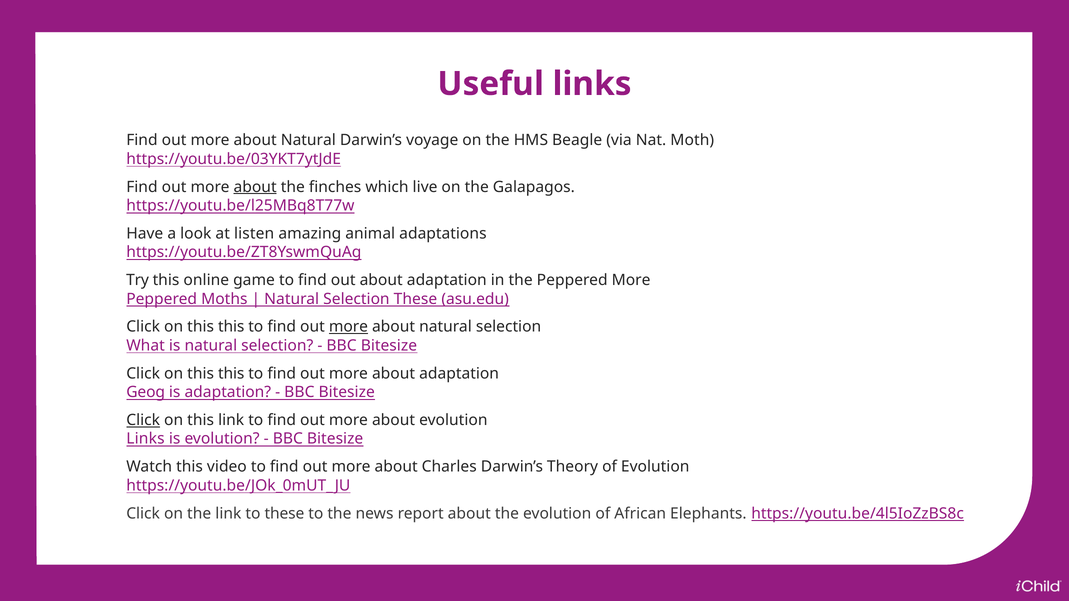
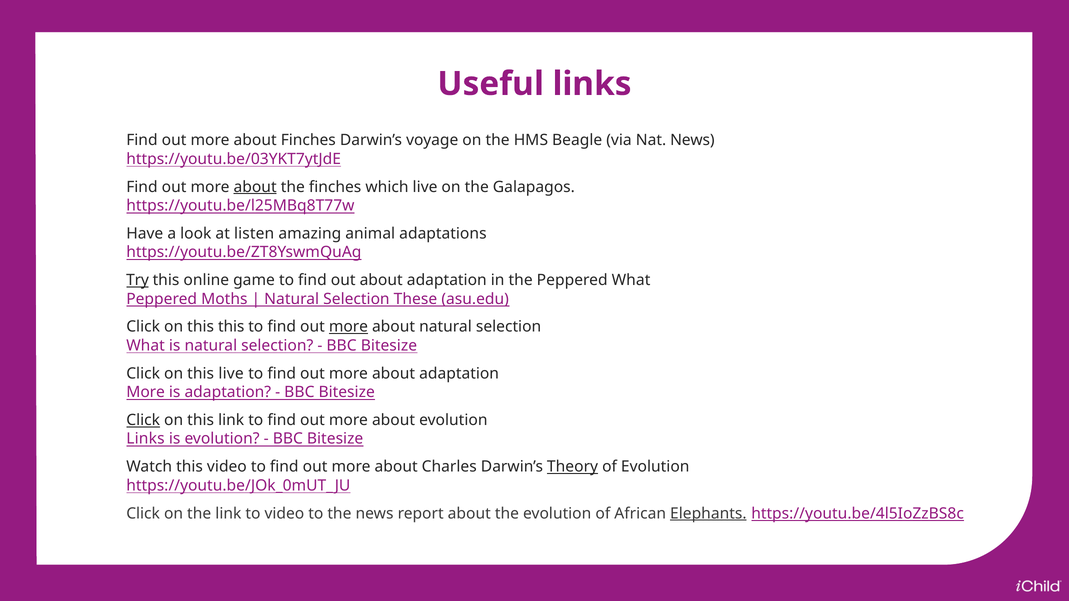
Natural at (308, 140): Natural -> Finches
Nat Moth: Moth -> News
Try underline: none -> present
Peppered More: More -> What
this at (231, 374): this -> live
Geog at (146, 392): Geog -> More
Theory underline: none -> present
to these: these -> video
Elephants underline: none -> present
